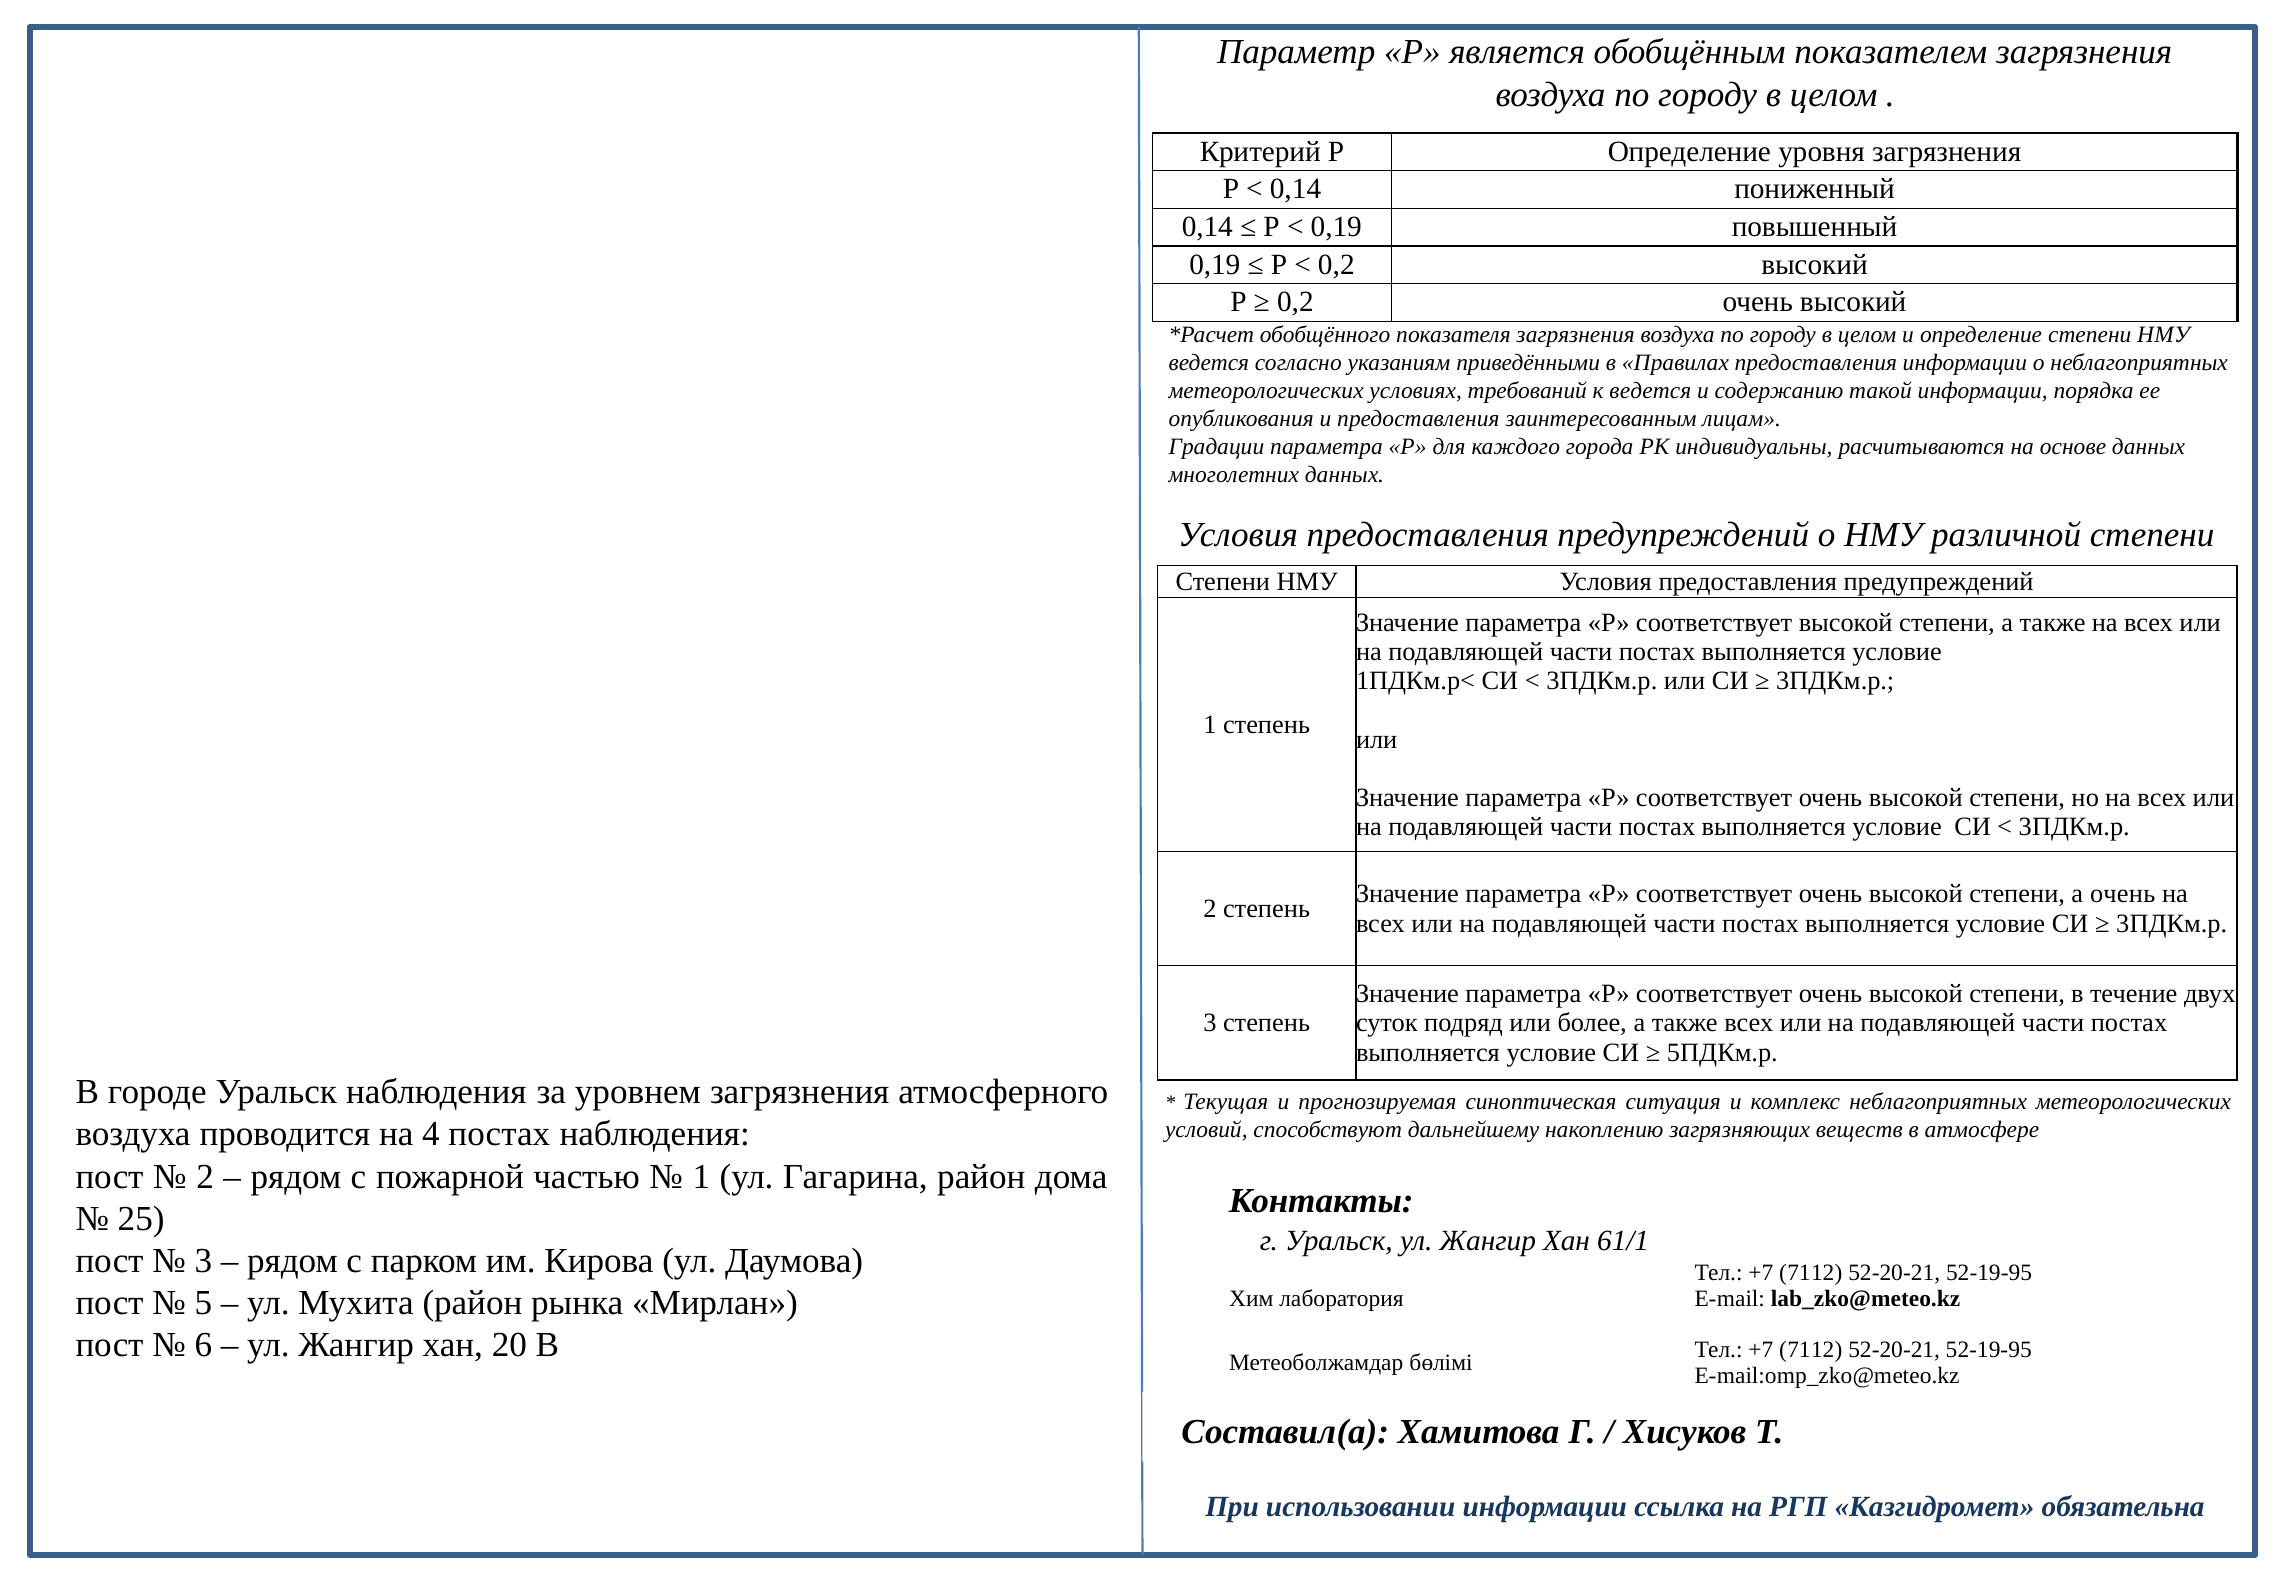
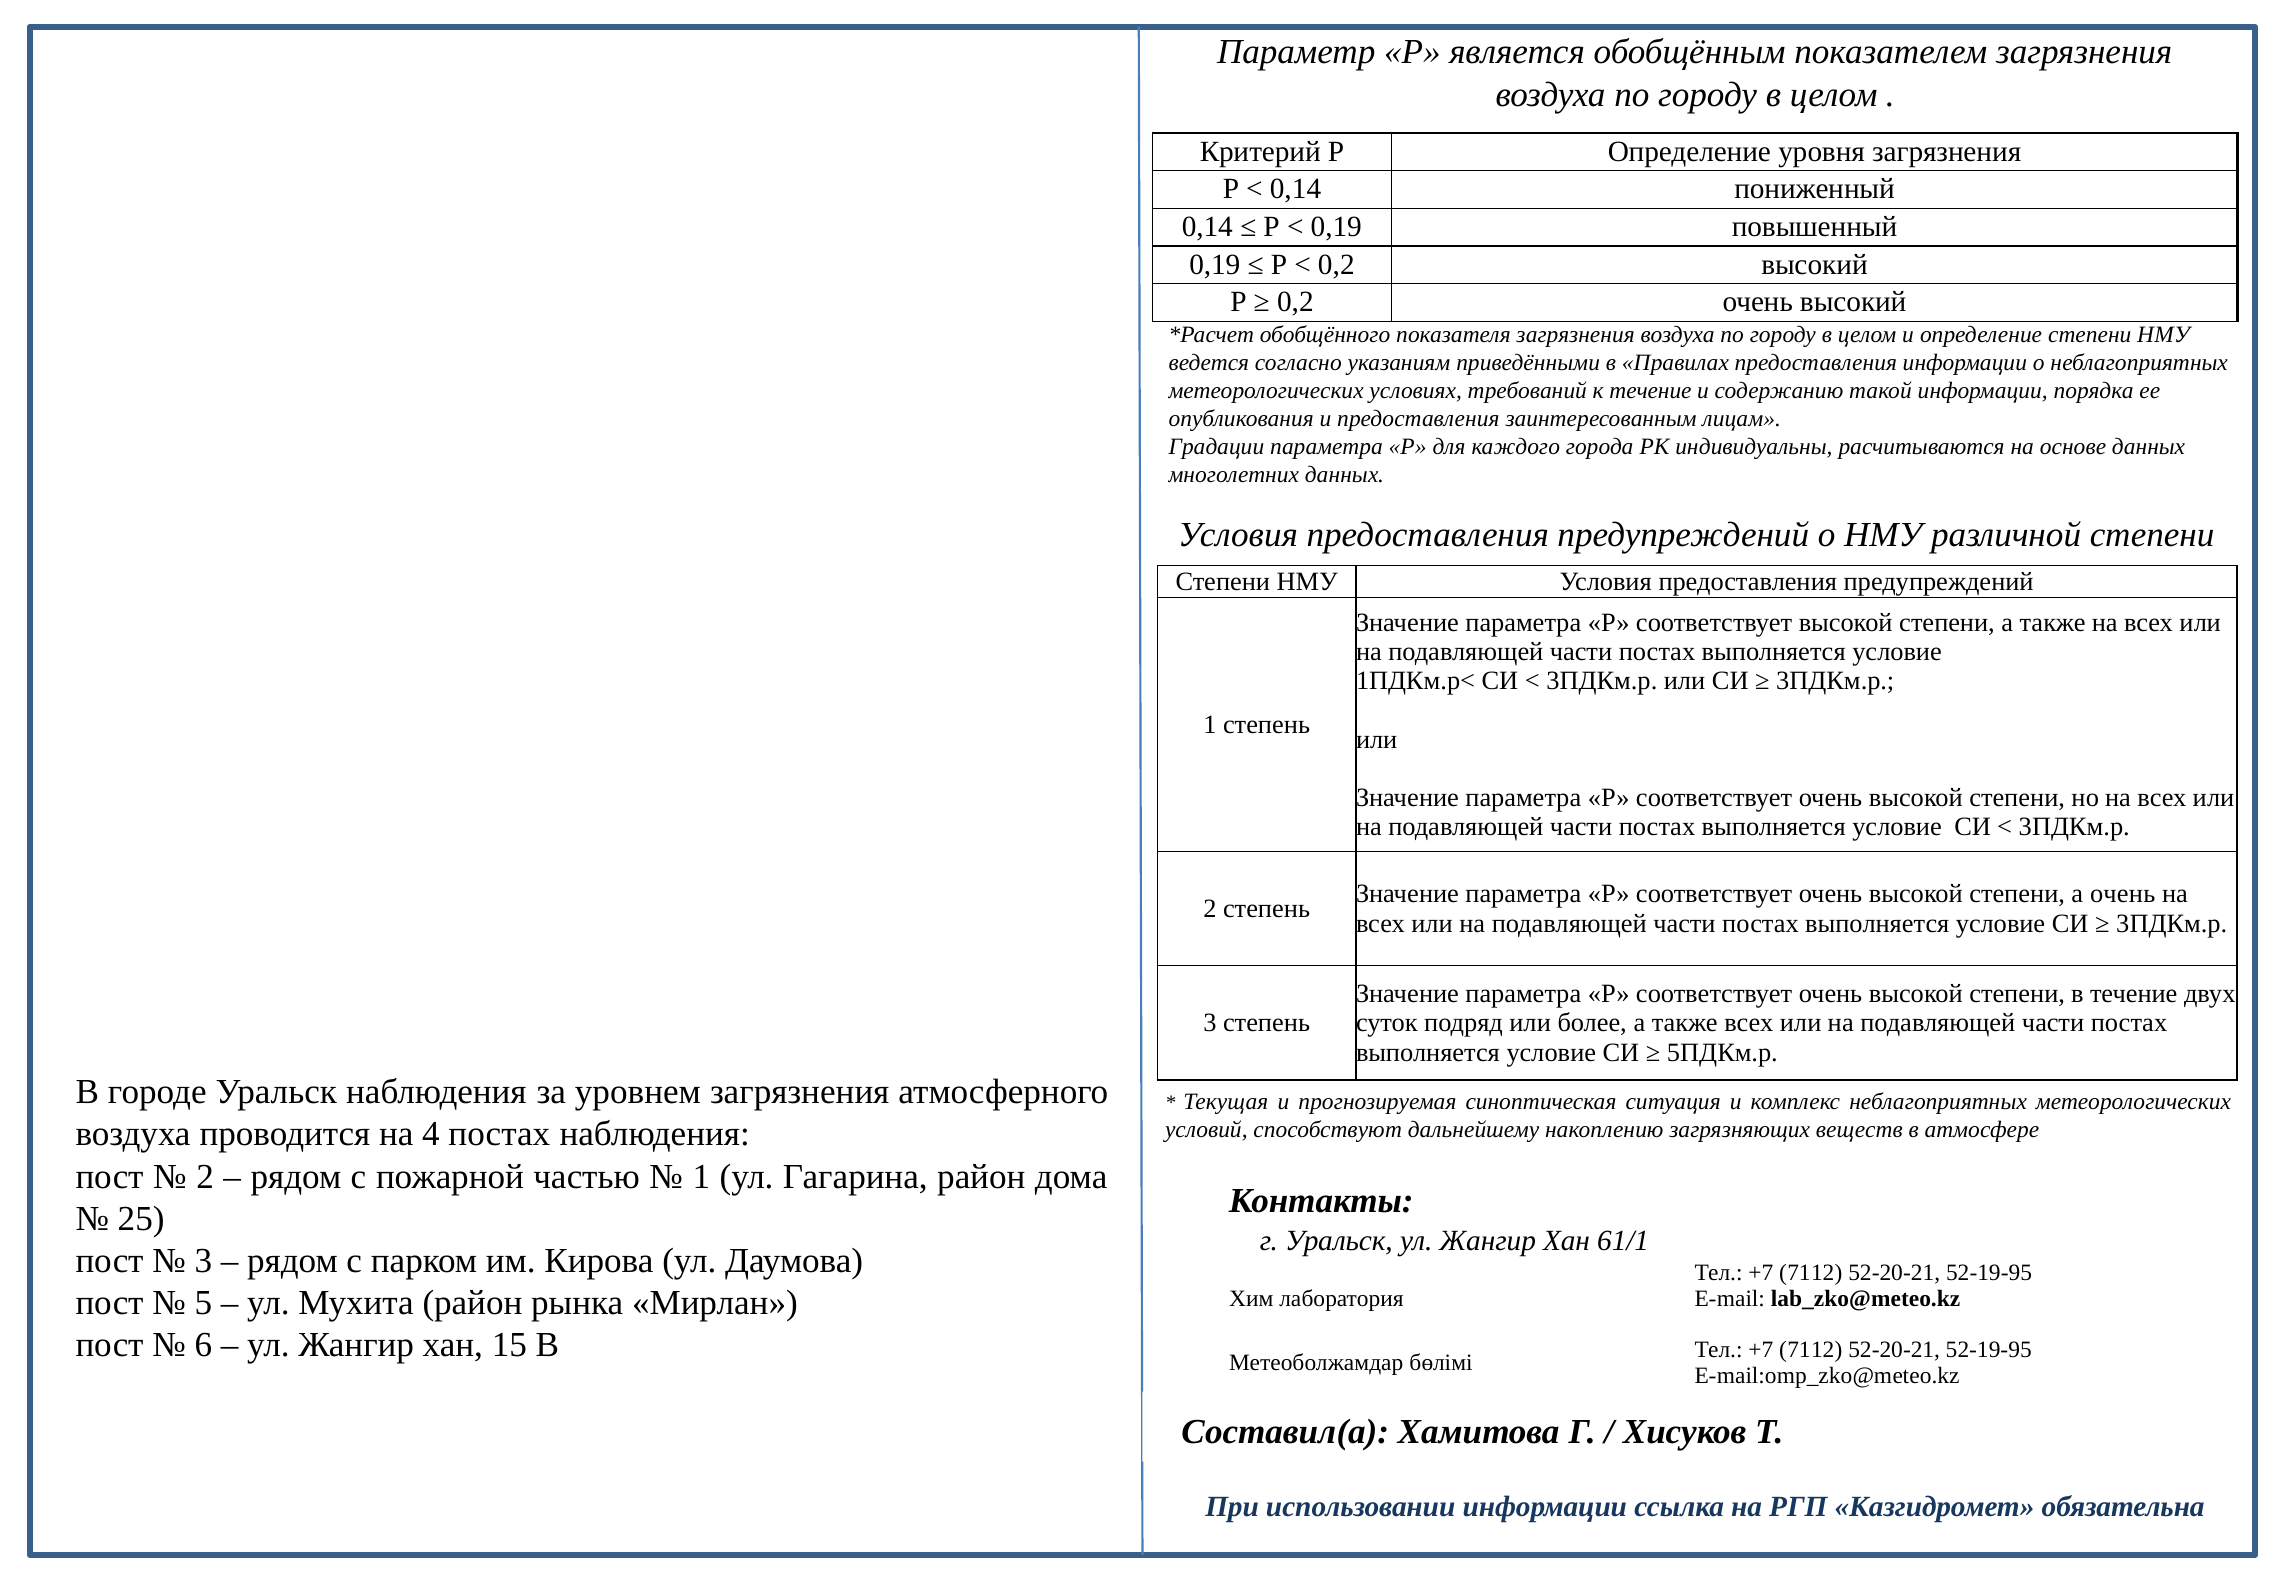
к ведется: ведется -> течение
20: 20 -> 15
